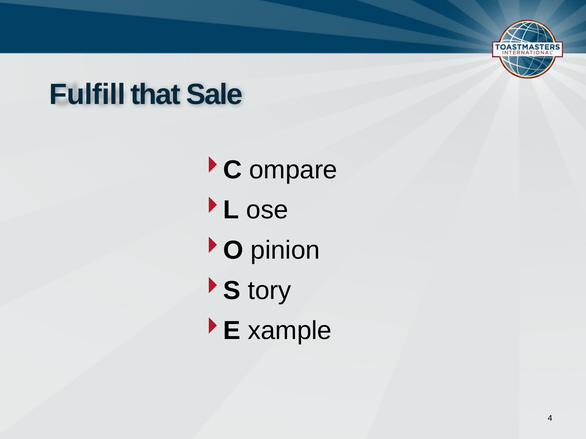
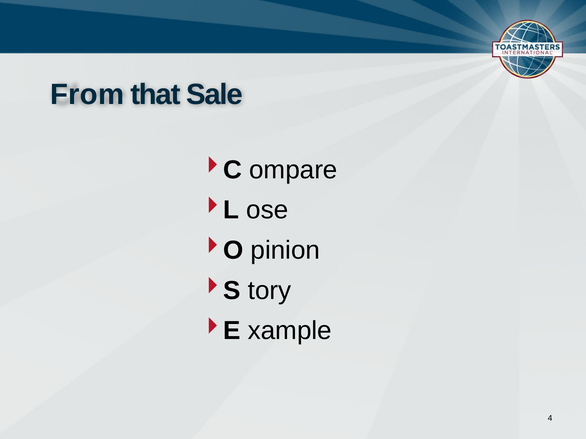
Fulfill: Fulfill -> From
